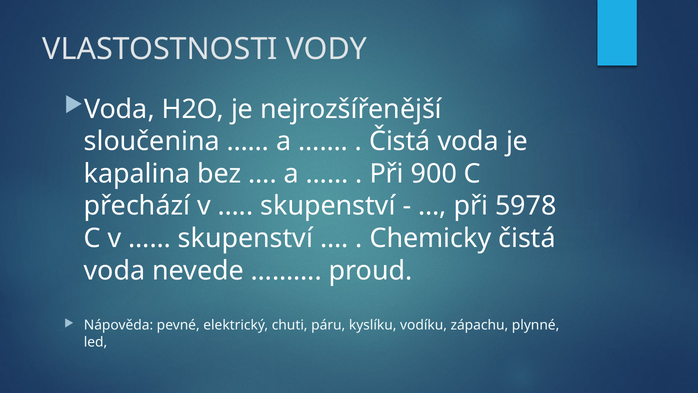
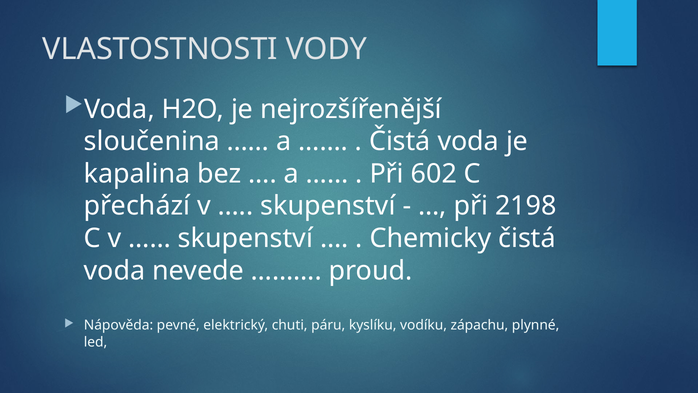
900: 900 -> 602
5978: 5978 -> 2198
